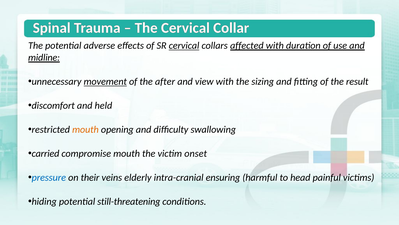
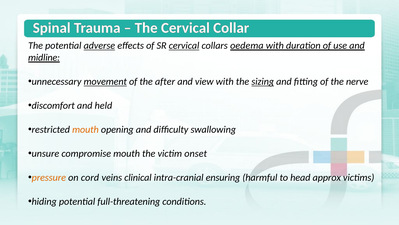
adverse underline: none -> present
affected: affected -> oedema
sizing underline: none -> present
result: result -> nerve
carried: carried -> unsure
pressure colour: blue -> orange
their: their -> cord
elderly: elderly -> clinical
painful: painful -> approx
still-threatening: still-threatening -> full-threatening
